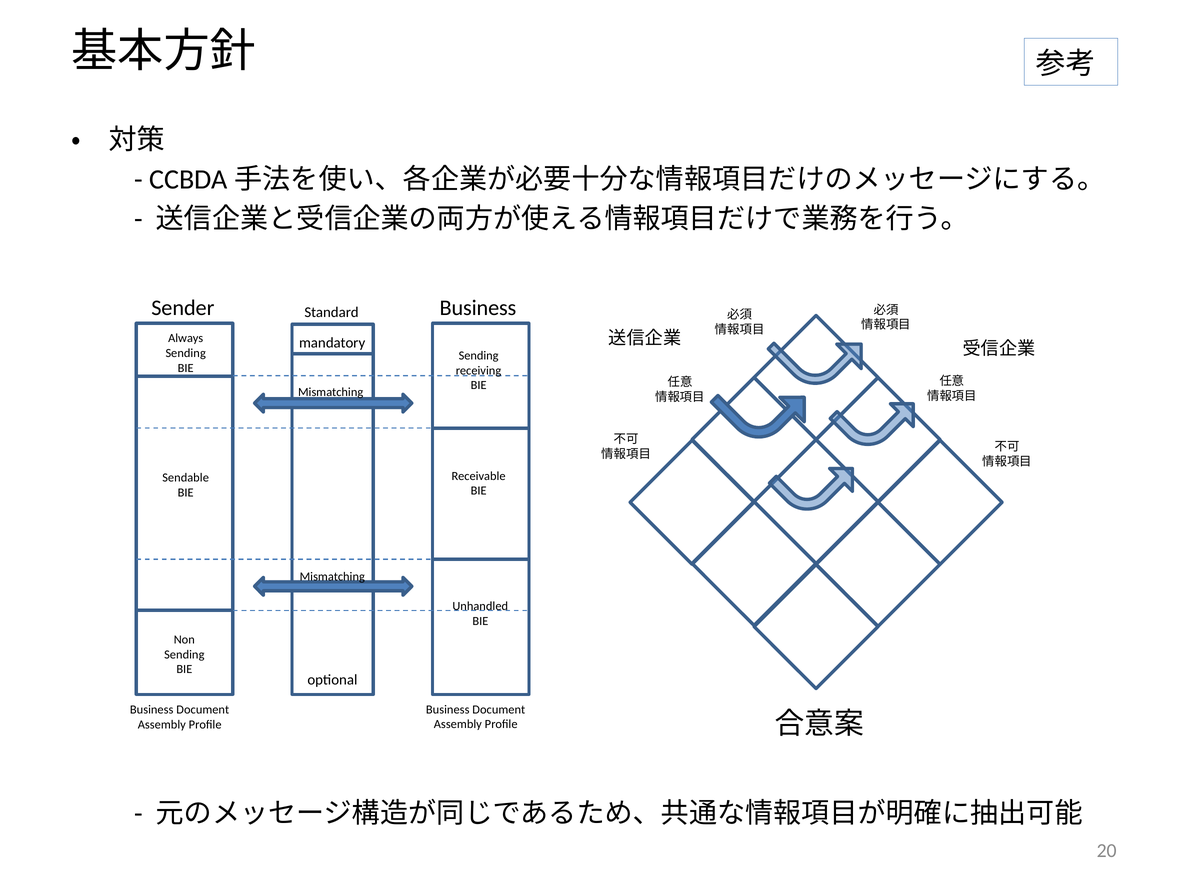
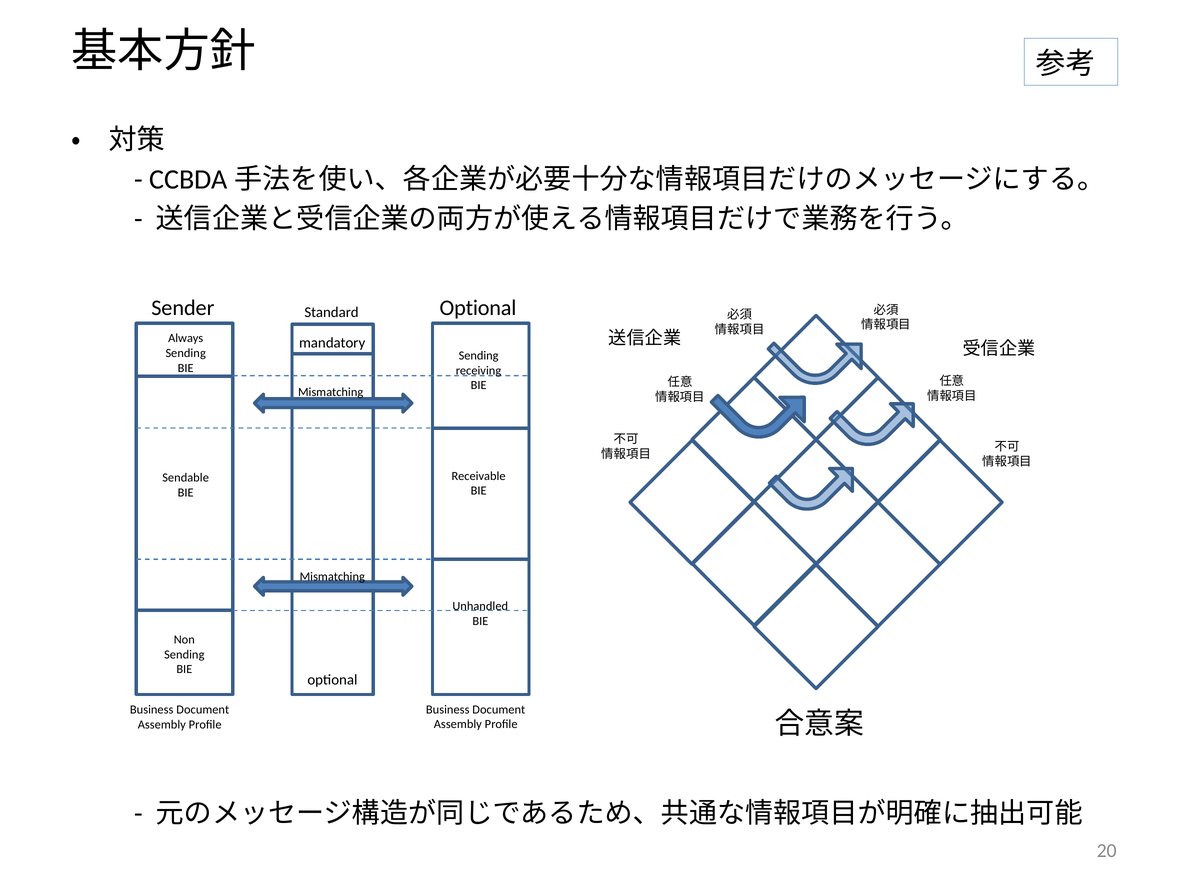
Sender Business: Business -> Optional
